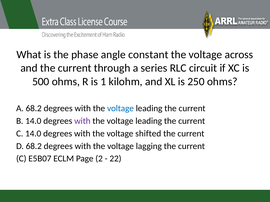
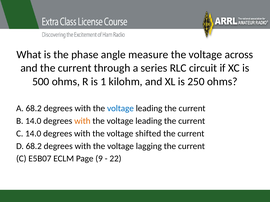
constant: constant -> measure
with at (82, 121) colour: purple -> orange
2: 2 -> 9
